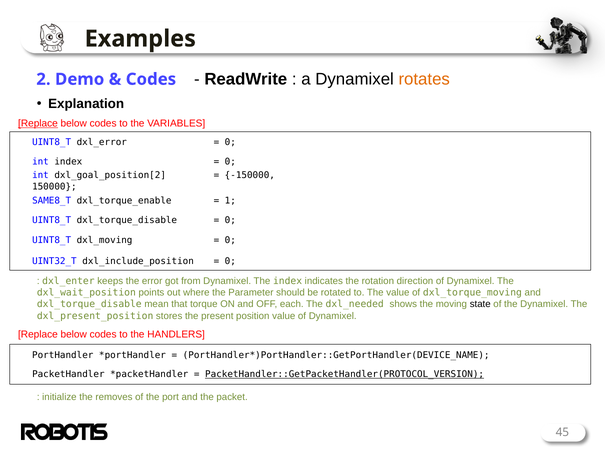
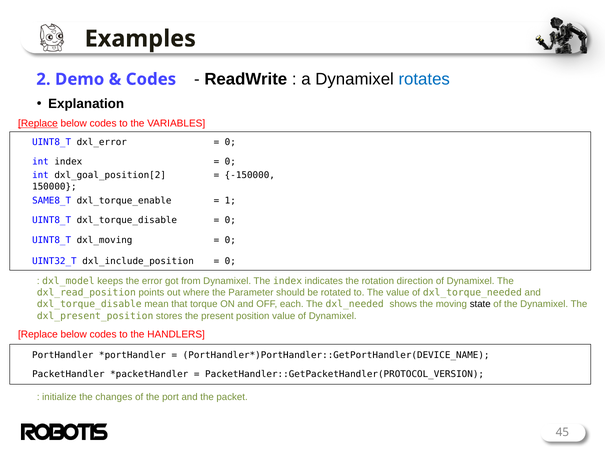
rotates colour: orange -> blue
dxl_enter: dxl_enter -> dxl_model
dxl_wait_position: dxl_wait_position -> dxl_read_position
dxl_torque_moving: dxl_torque_moving -> dxl_torque_needed
PacketHandler::GetPacketHandler(PROTOCOL_VERSION underline: present -> none
removes: removes -> changes
